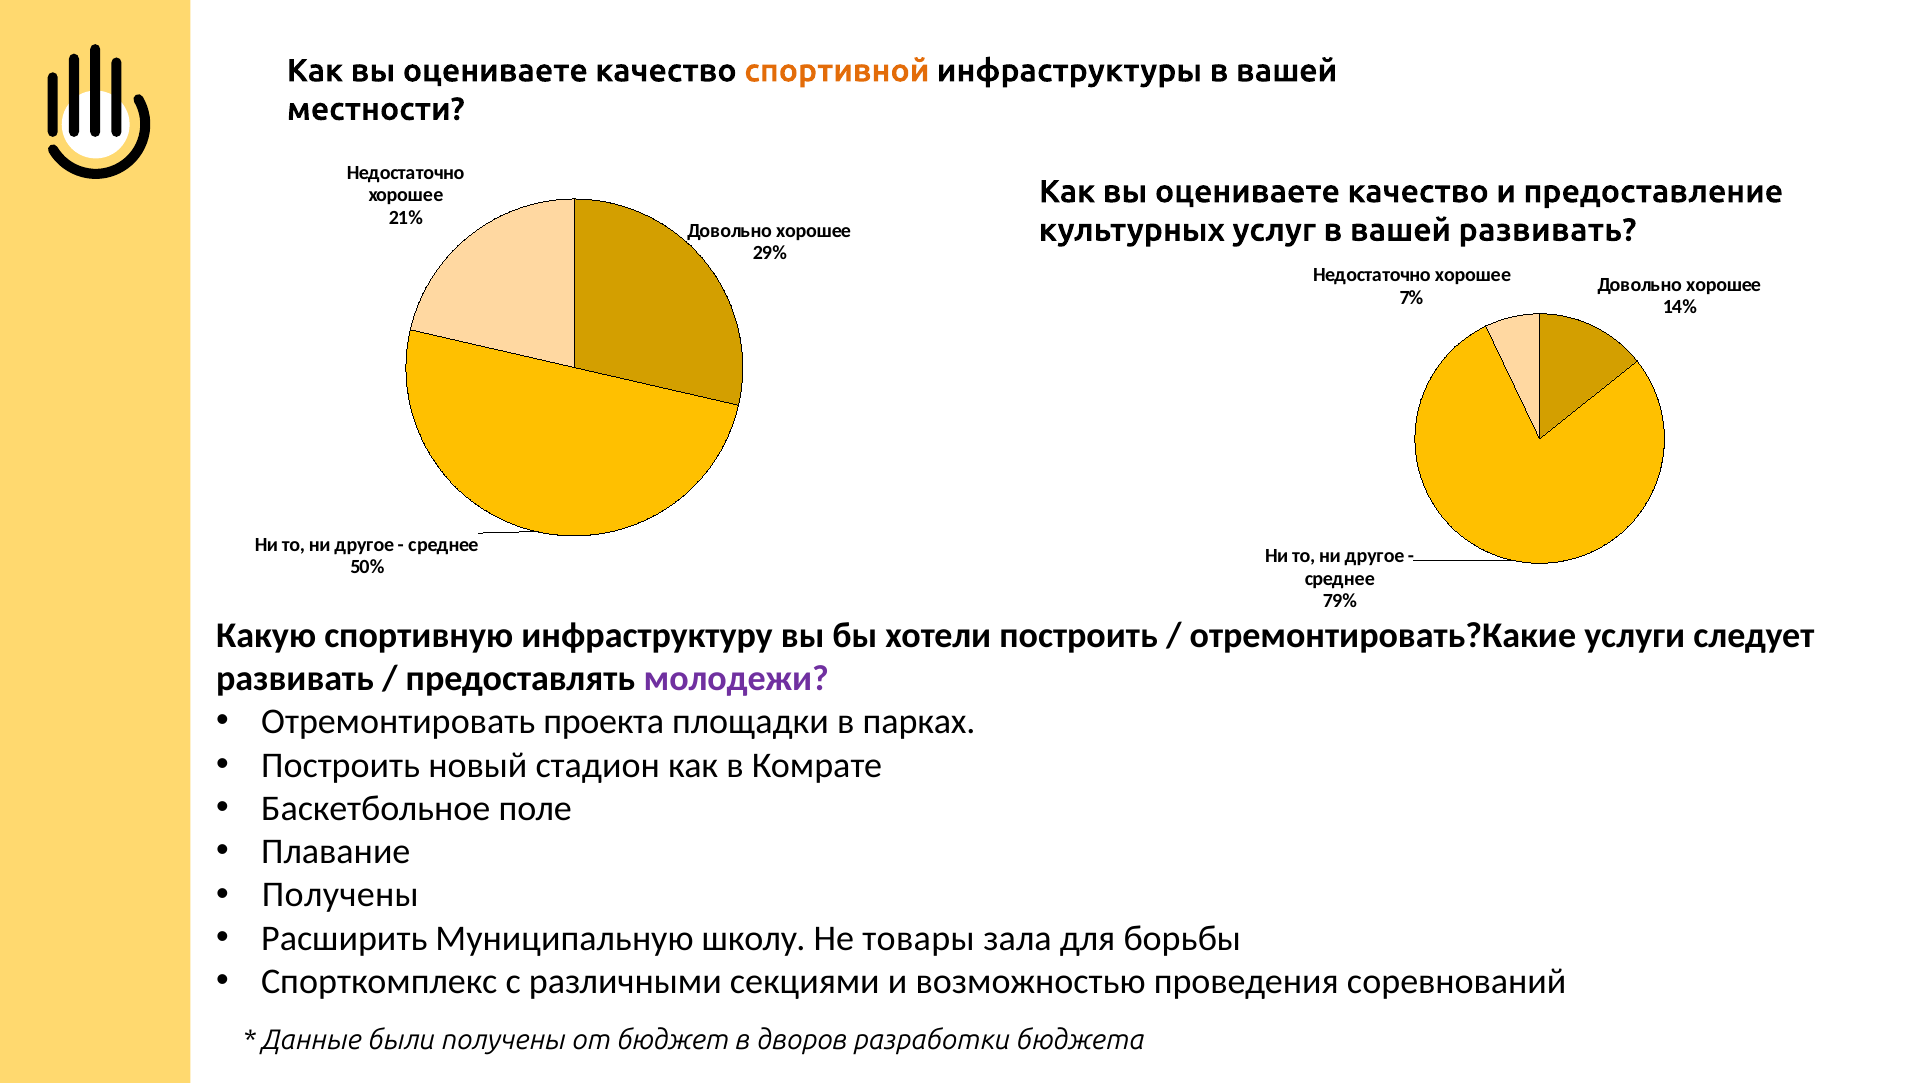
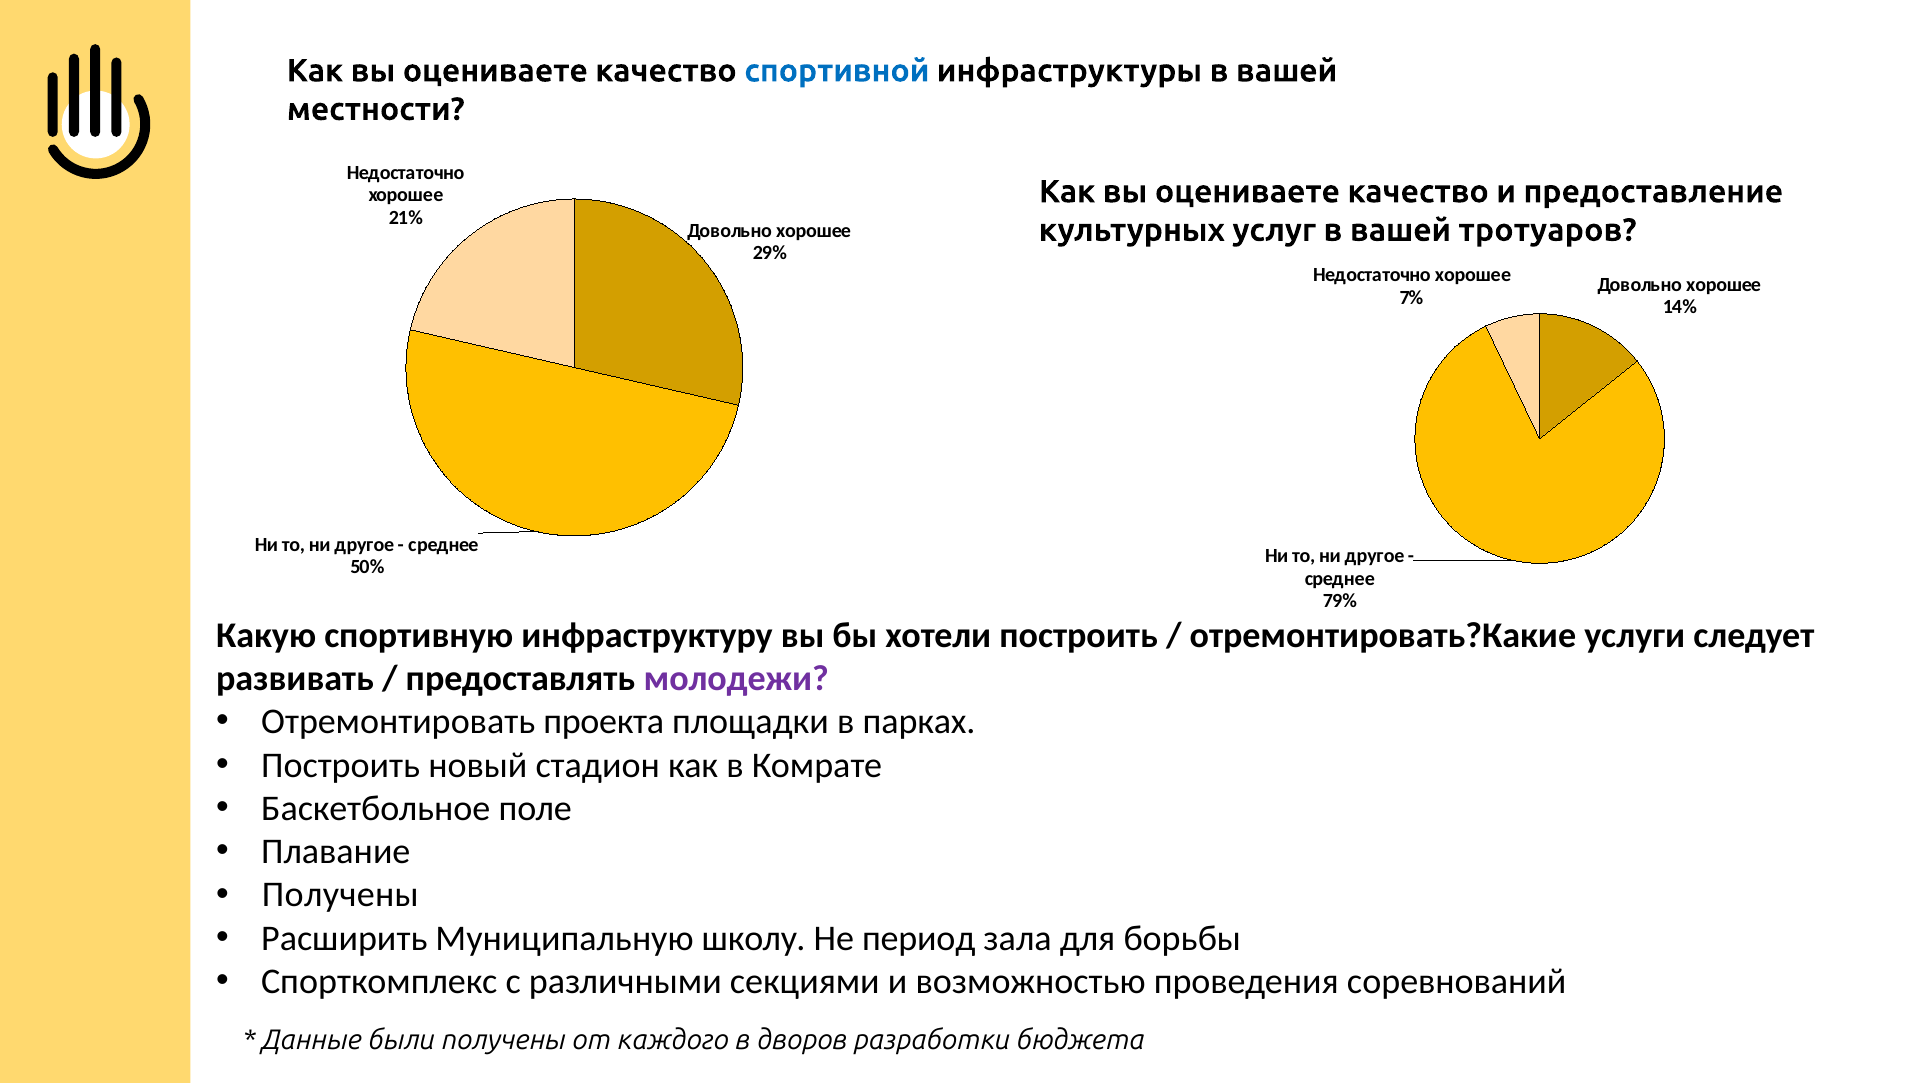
спортивной colour: orange -> blue
вашей развивать: развивать -> тротуаров
товары: товары -> период
бюджет: бюджет -> каждого
